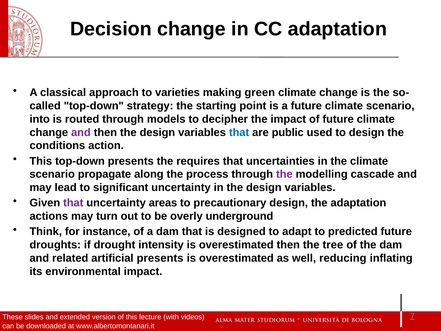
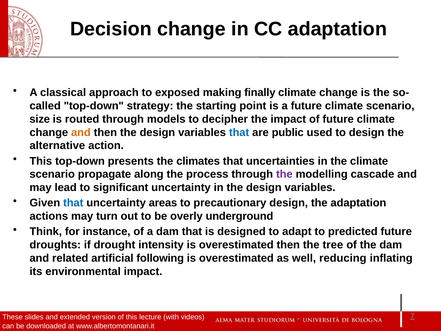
varieties: varieties -> exposed
green: green -> finally
into: into -> size
and at (81, 132) colour: purple -> orange
conditions: conditions -> alternative
requires: requires -> climates
that at (73, 203) colour: purple -> blue
artificial presents: presents -> following
